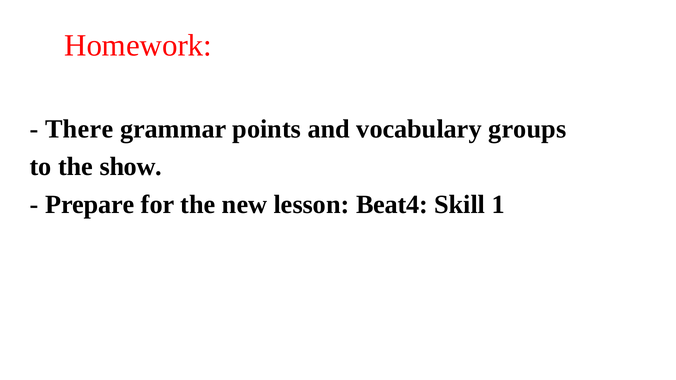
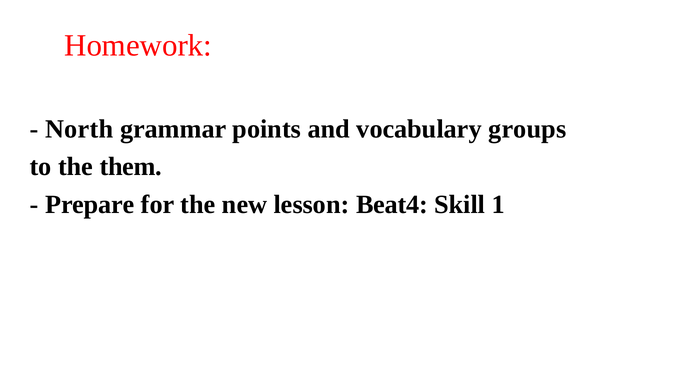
There: There -> North
show: show -> them
